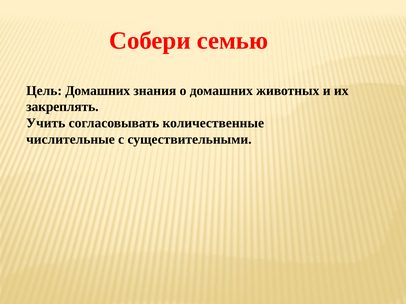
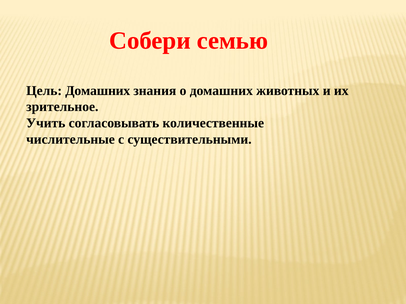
закреплять: закреплять -> зрительное
